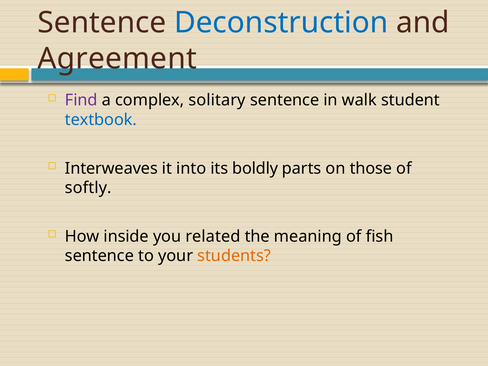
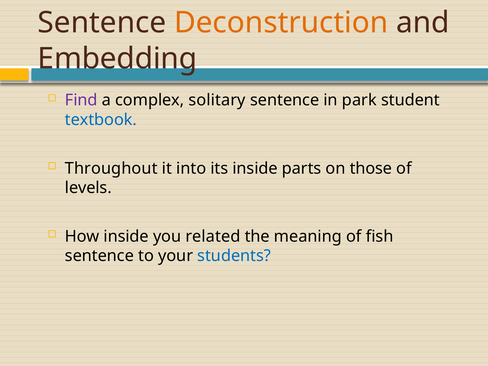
Deconstruction colour: blue -> orange
Agreement: Agreement -> Embedding
walk: walk -> park
Interweaves: Interweaves -> Throughout
its boldly: boldly -> inside
softly: softly -> levels
students colour: orange -> blue
